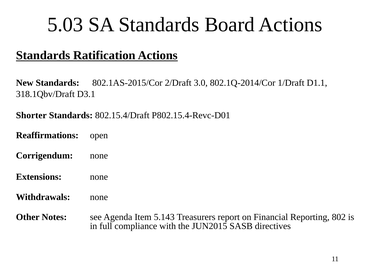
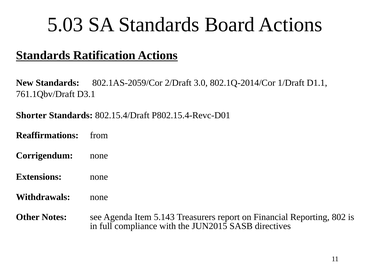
802.1AS-2015/Cor: 802.1AS-2015/Cor -> 802.1AS-2059/Cor
318.1Qbv/Draft: 318.1Qbv/Draft -> 761.1Qbv/Draft
open: open -> from
